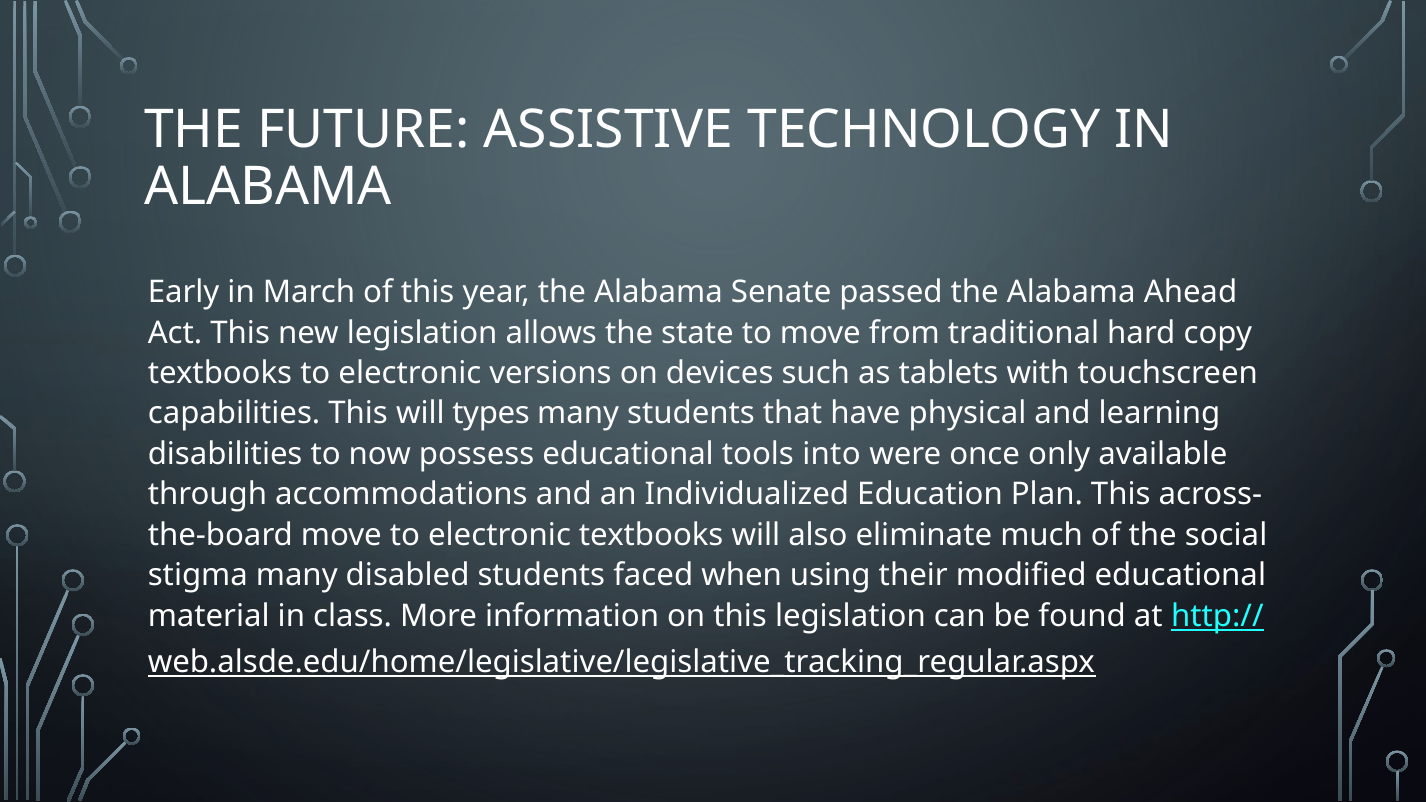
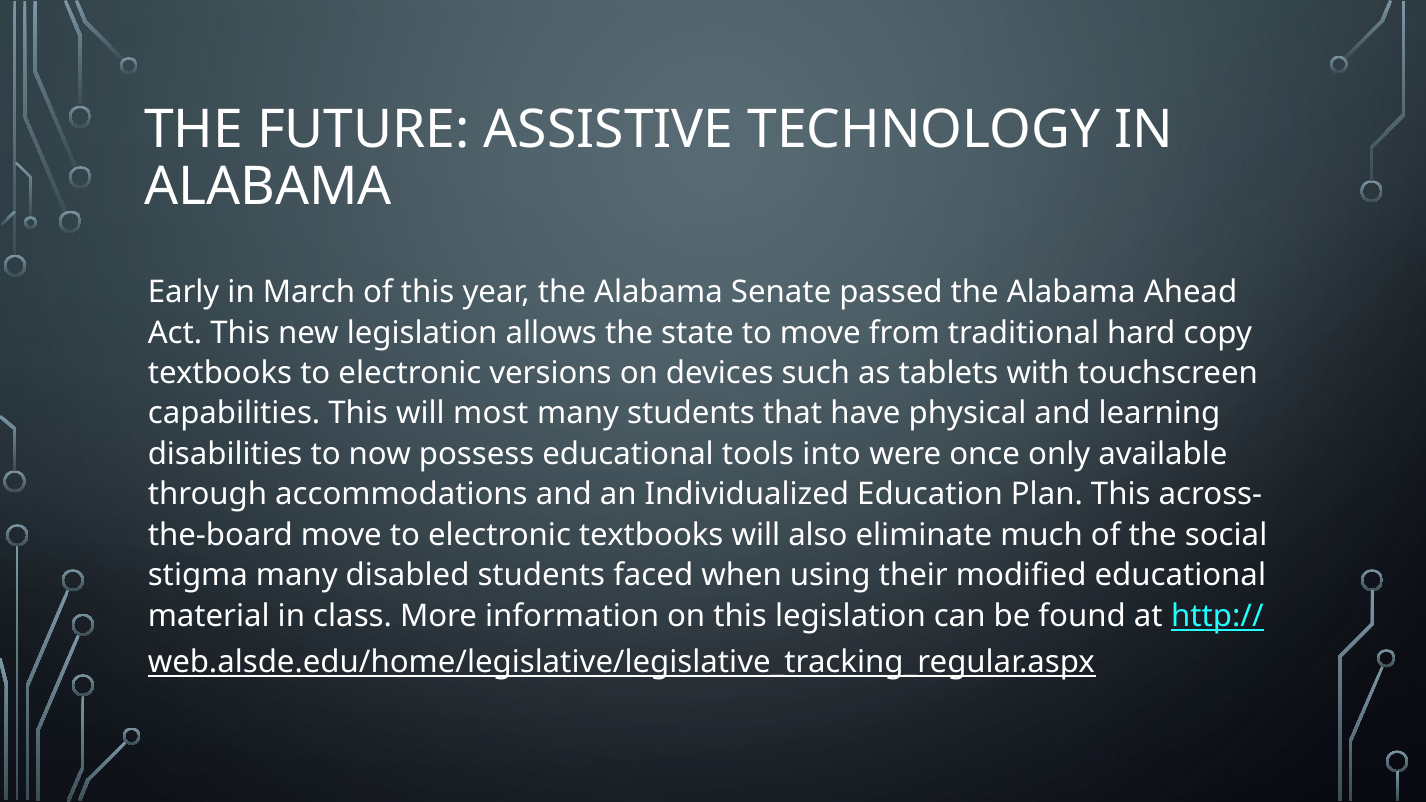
types: types -> most
